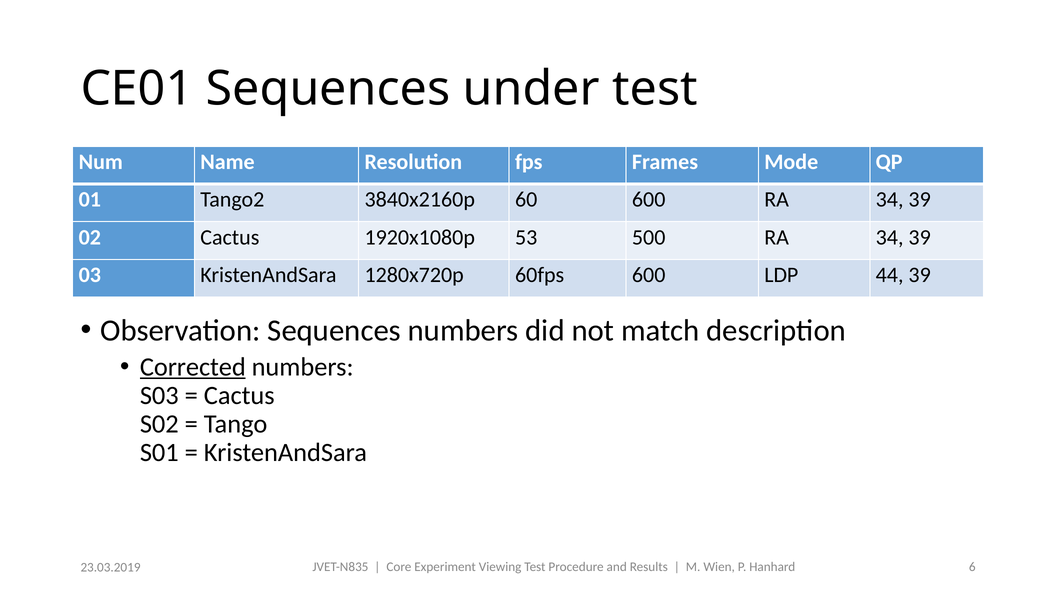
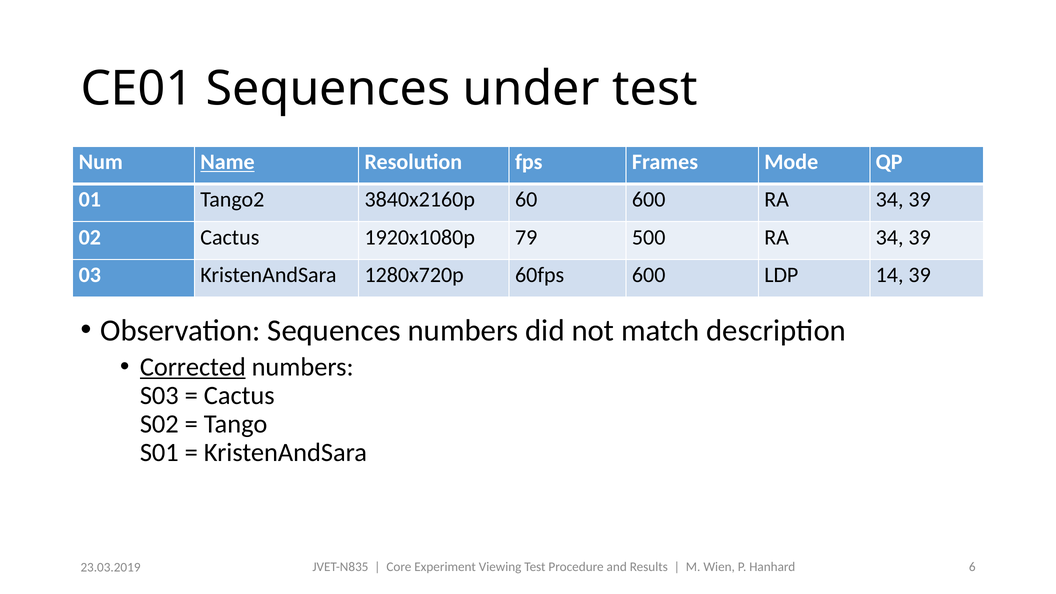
Name underline: none -> present
53: 53 -> 79
44: 44 -> 14
